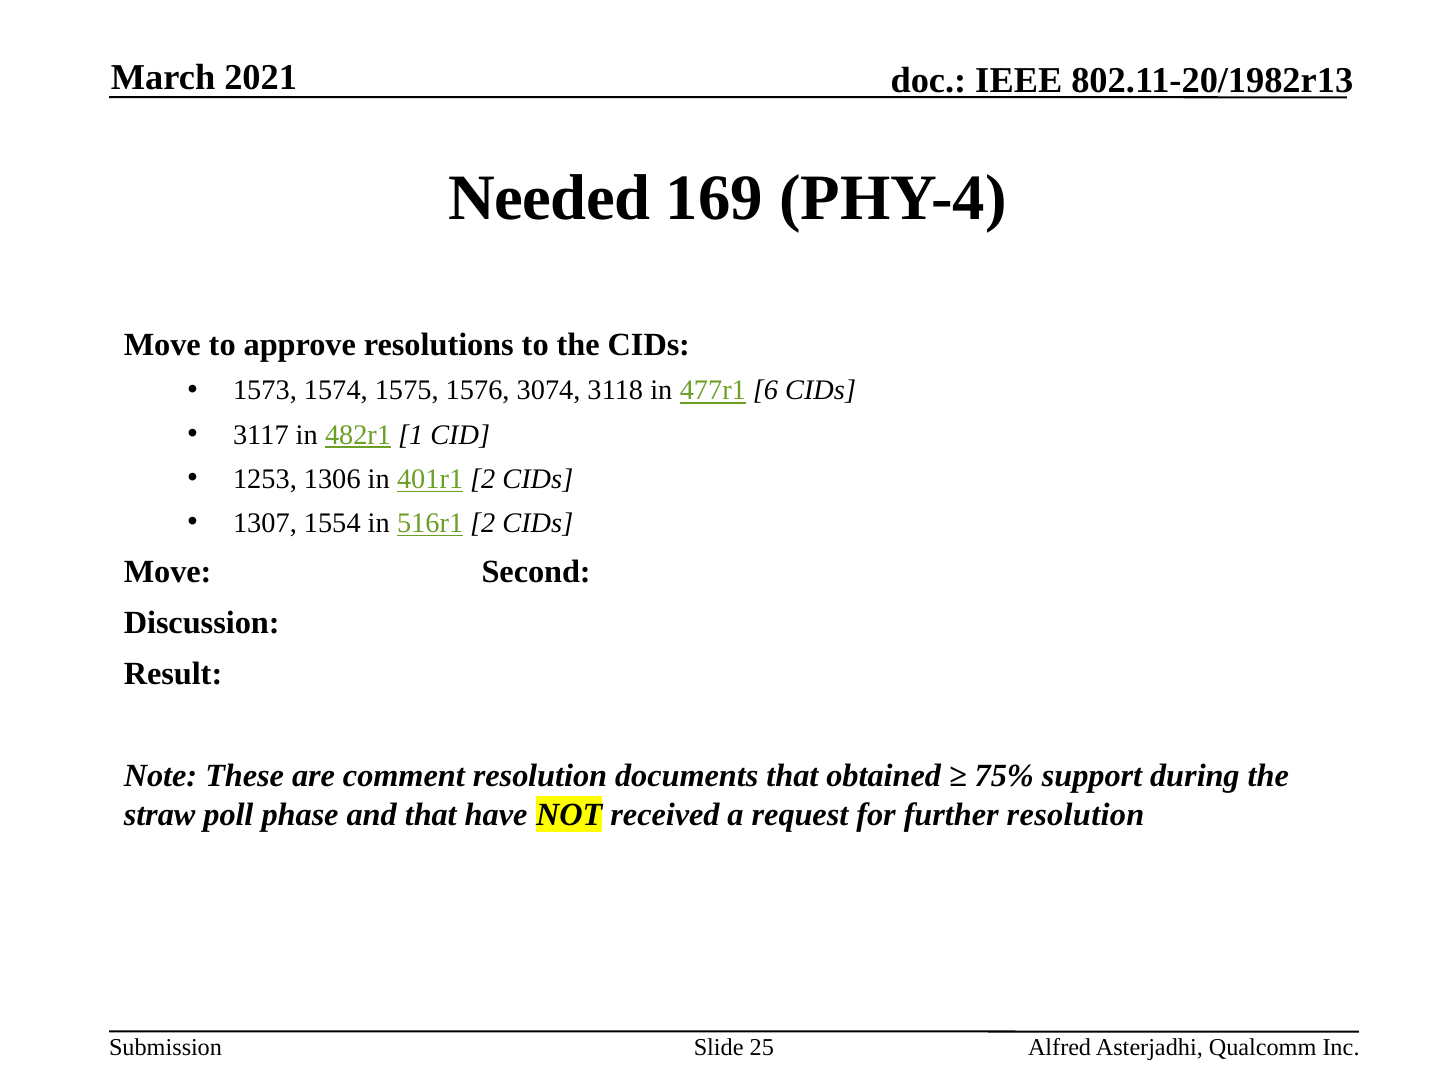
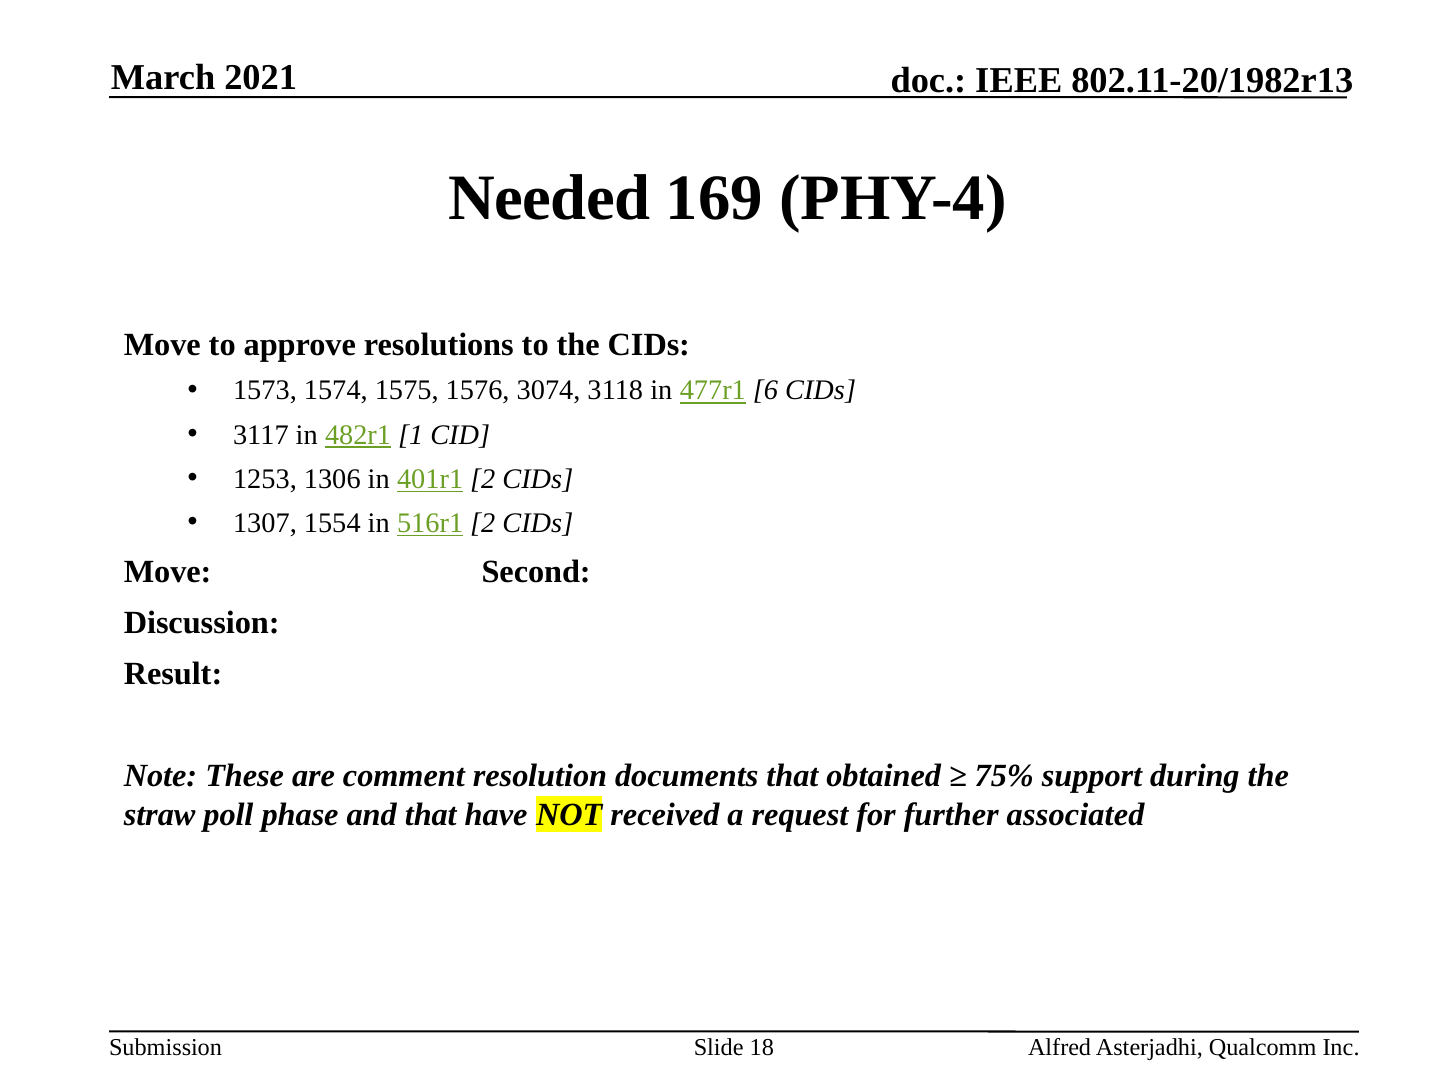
further resolution: resolution -> associated
25: 25 -> 18
